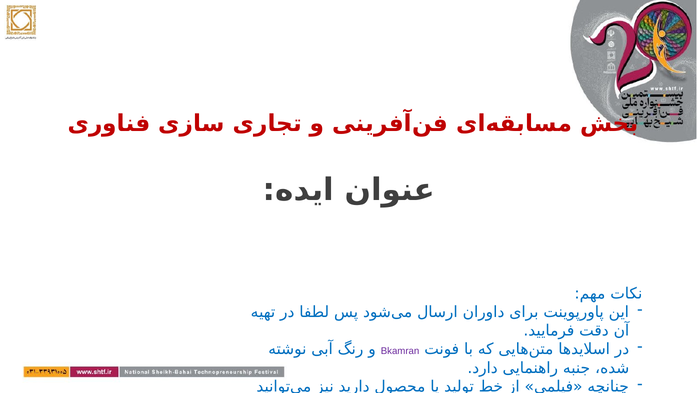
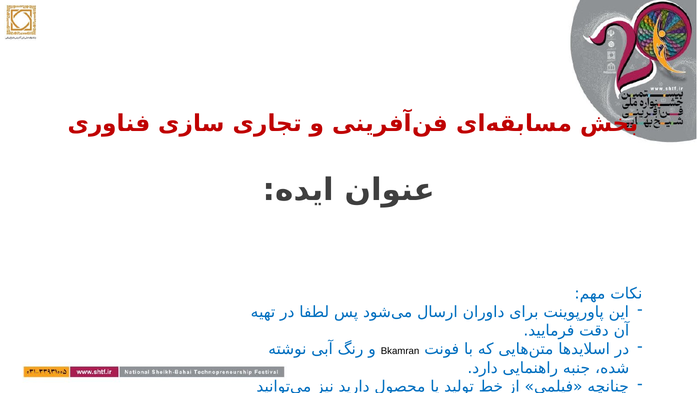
Bkamran colour: purple -> black
